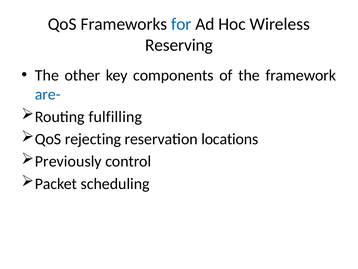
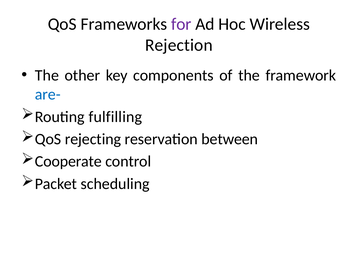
for colour: blue -> purple
Reserving: Reserving -> Rejection
locations: locations -> between
Previously: Previously -> Cooperate
